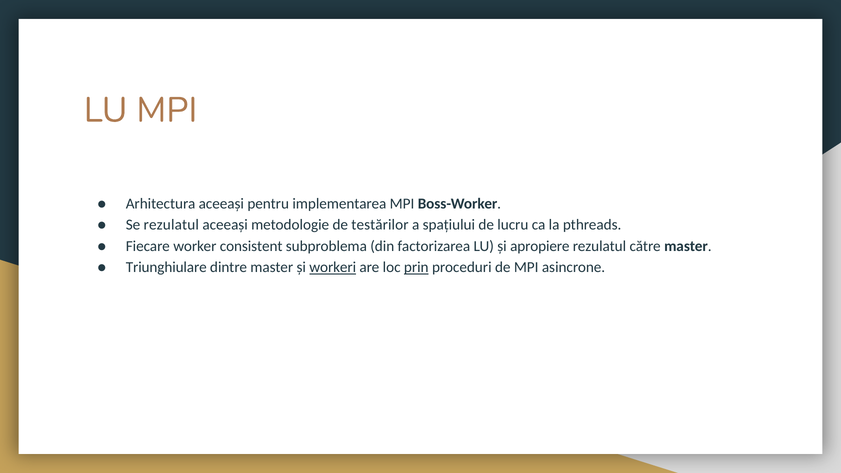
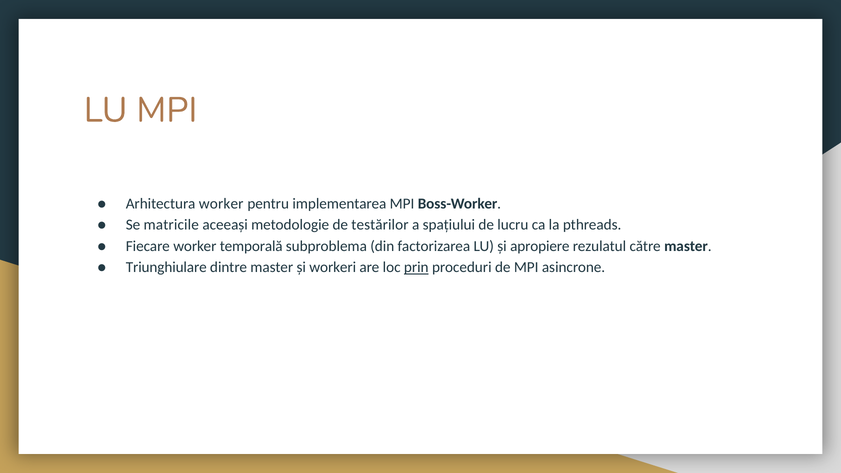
Arhitectura aceeași: aceeași -> worker
Se rezulatul: rezulatul -> matricile
consistent: consistent -> temporală
workeri underline: present -> none
